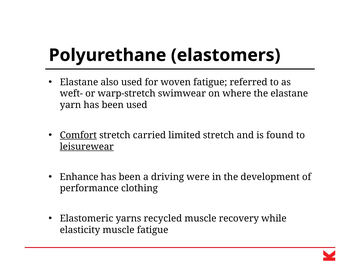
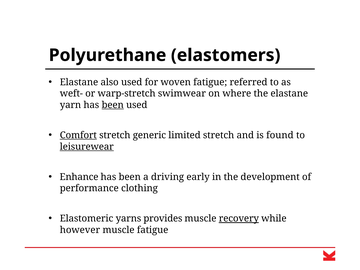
been at (113, 105) underline: none -> present
carried: carried -> generic
were: were -> early
recycled: recycled -> provides
recovery underline: none -> present
elasticity: elasticity -> however
